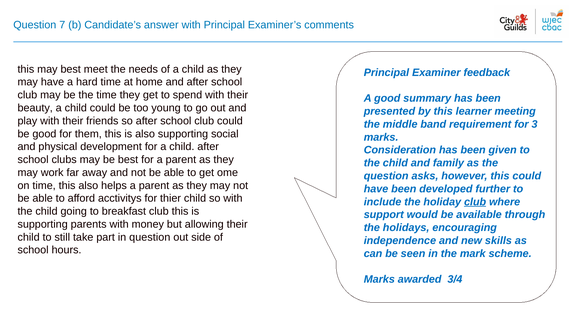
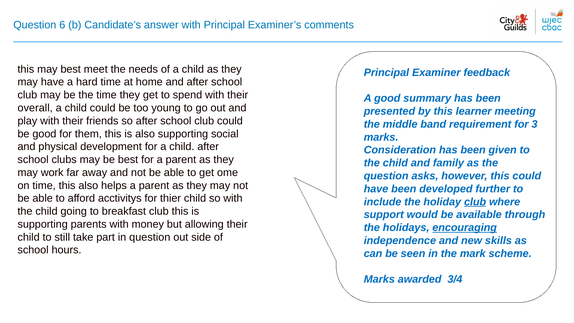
7: 7 -> 6
beauty: beauty -> overall
encouraging underline: none -> present
